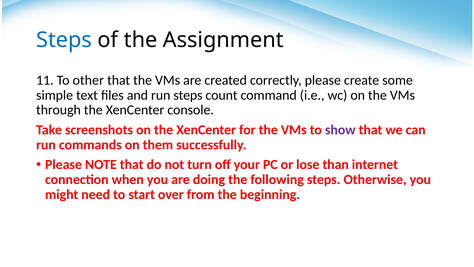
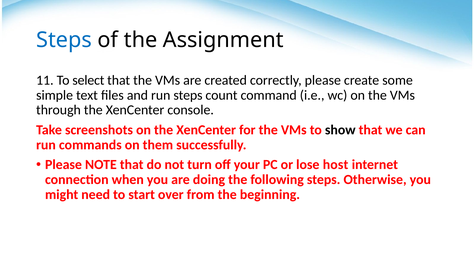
other: other -> select
show colour: purple -> black
than: than -> host
